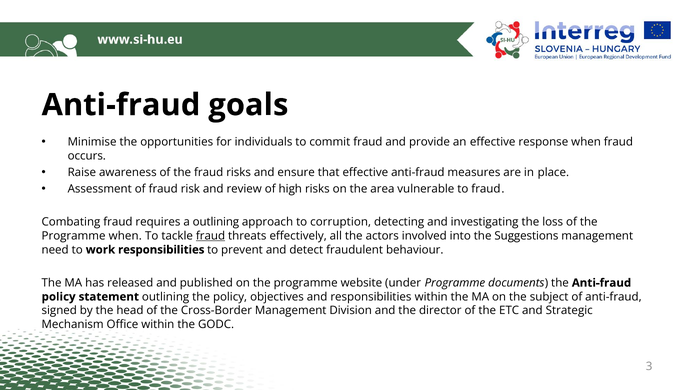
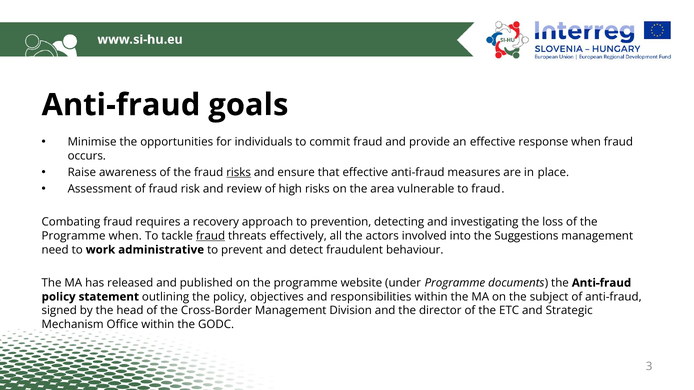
risks at (239, 172) underline: none -> present
a outlining: outlining -> recovery
corruption: corruption -> prevention
work responsibilities: responsibilities -> administrative
